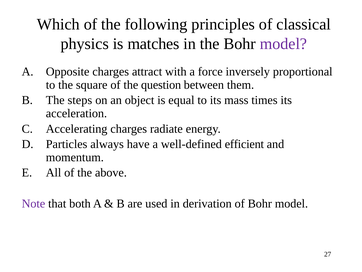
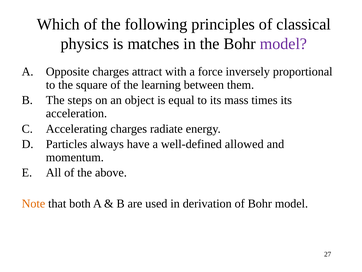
question: question -> learning
efficient: efficient -> allowed
Note colour: purple -> orange
